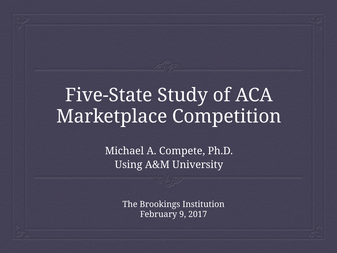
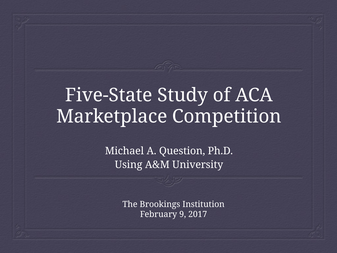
Compete: Compete -> Question
